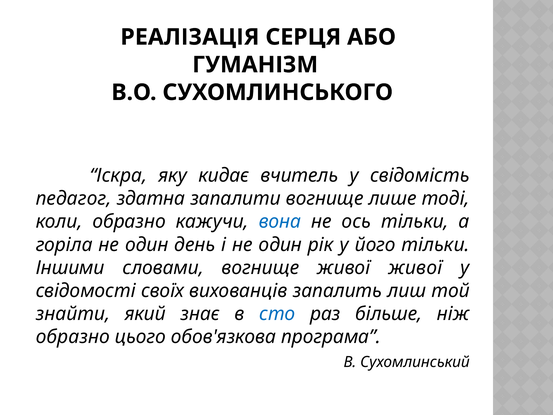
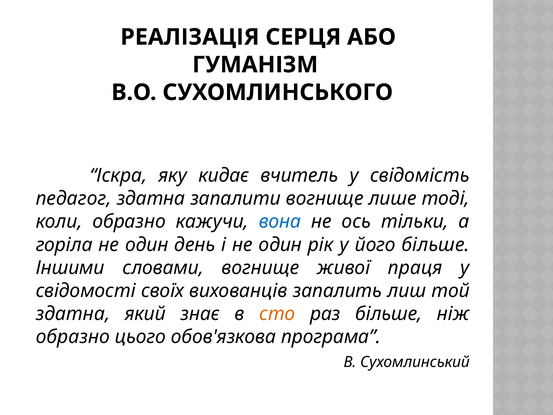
його тільки: тільки -> більше
живої живої: живої -> праця
знайти at (73, 314): знайти -> здатна
сто colour: blue -> orange
